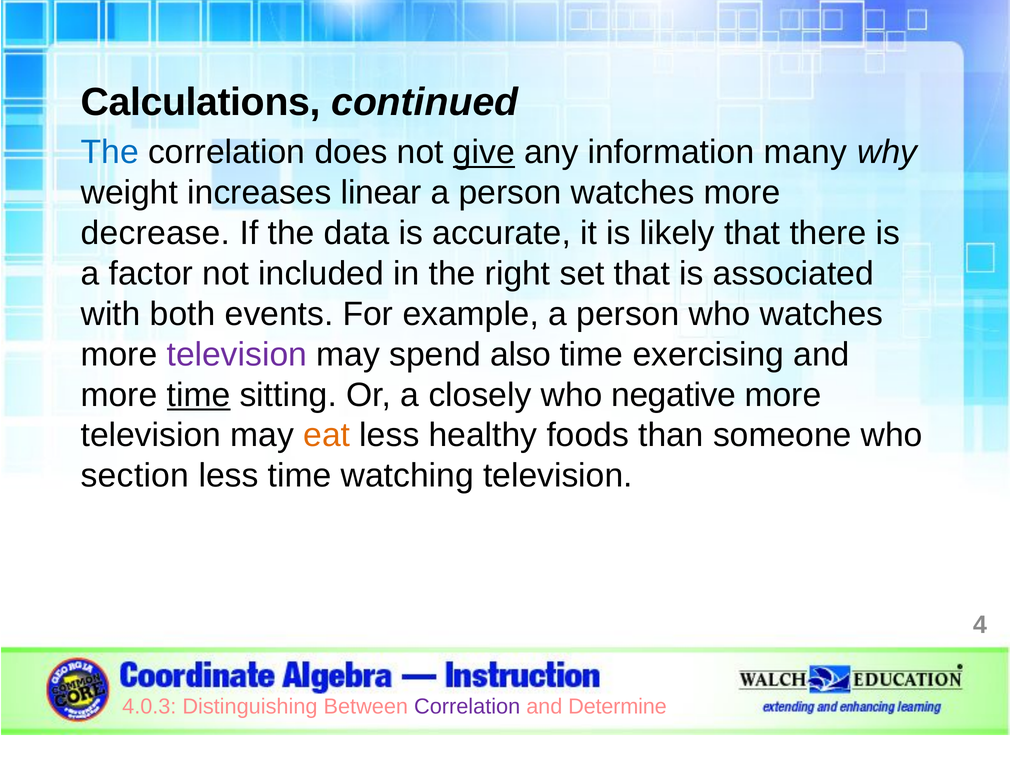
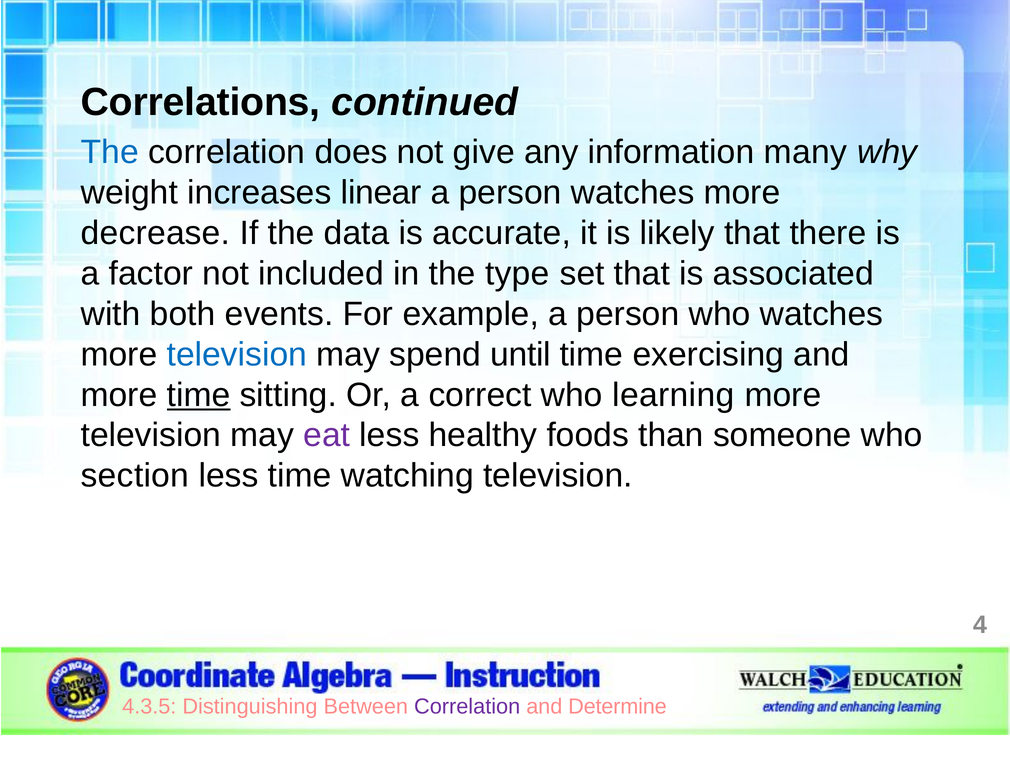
Calculations: Calculations -> Correlations
give underline: present -> none
right: right -> type
television at (237, 354) colour: purple -> blue
also: also -> until
closely: closely -> correct
negative: negative -> learning
eat colour: orange -> purple
4.0.3: 4.0.3 -> 4.3.5
